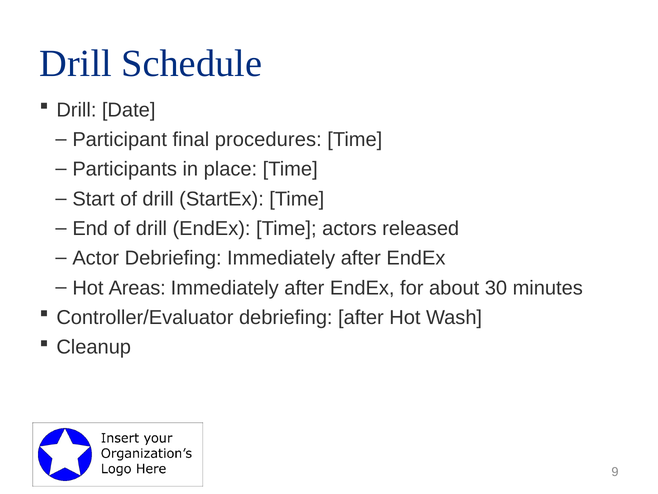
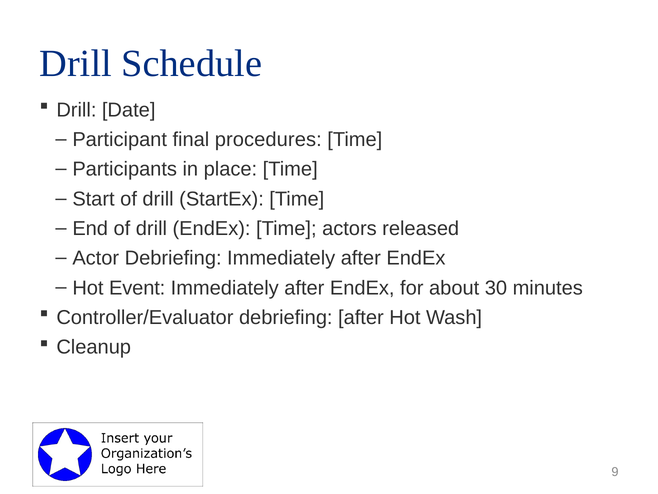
Areas: Areas -> Event
